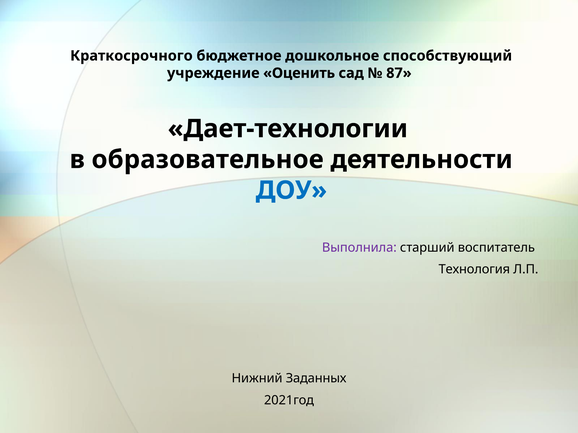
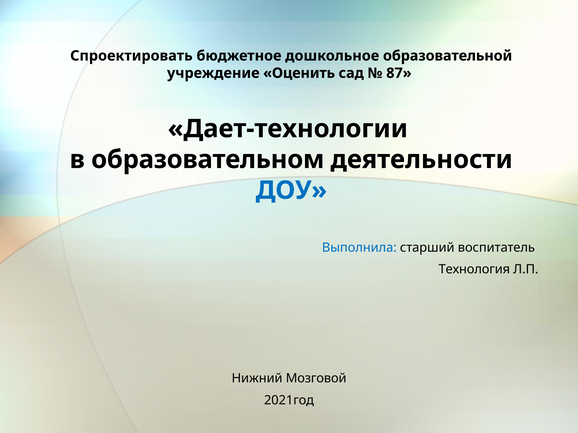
Краткосрочного: Краткосрочного -> Спроектировать
способствующий: способствующий -> образовательной
образовательное: образовательное -> образовательном
Выполнила colour: purple -> blue
Заданных: Заданных -> Мозговой
